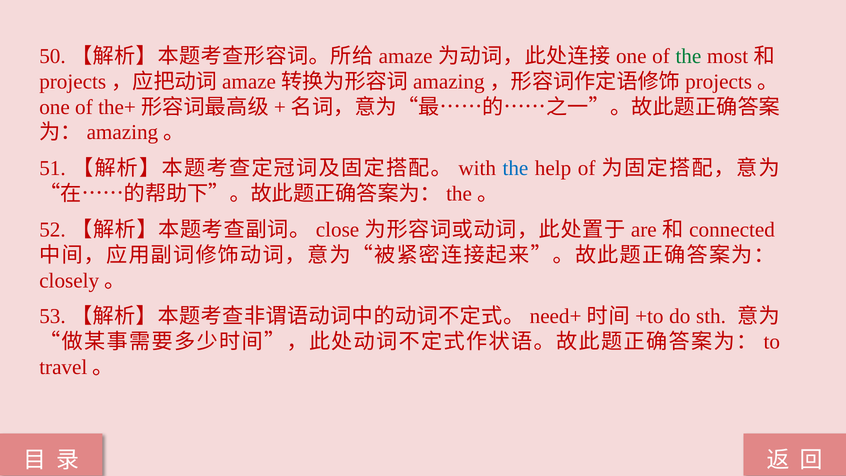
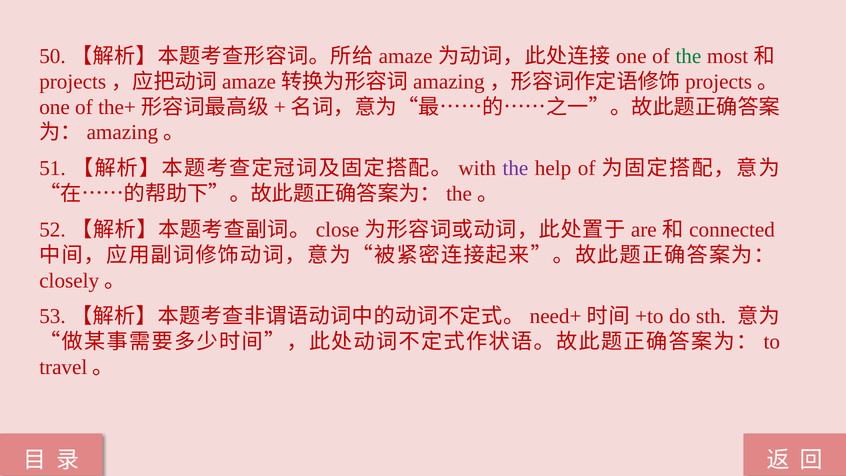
the at (515, 168) colour: blue -> purple
